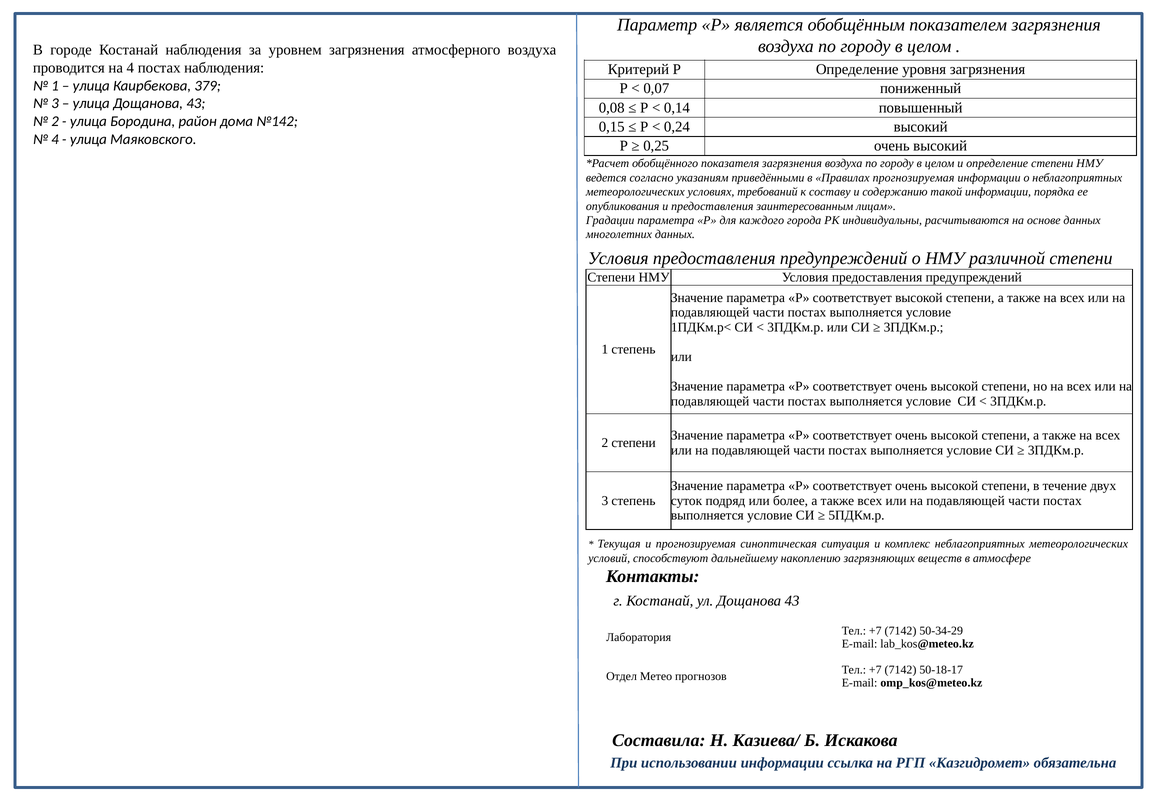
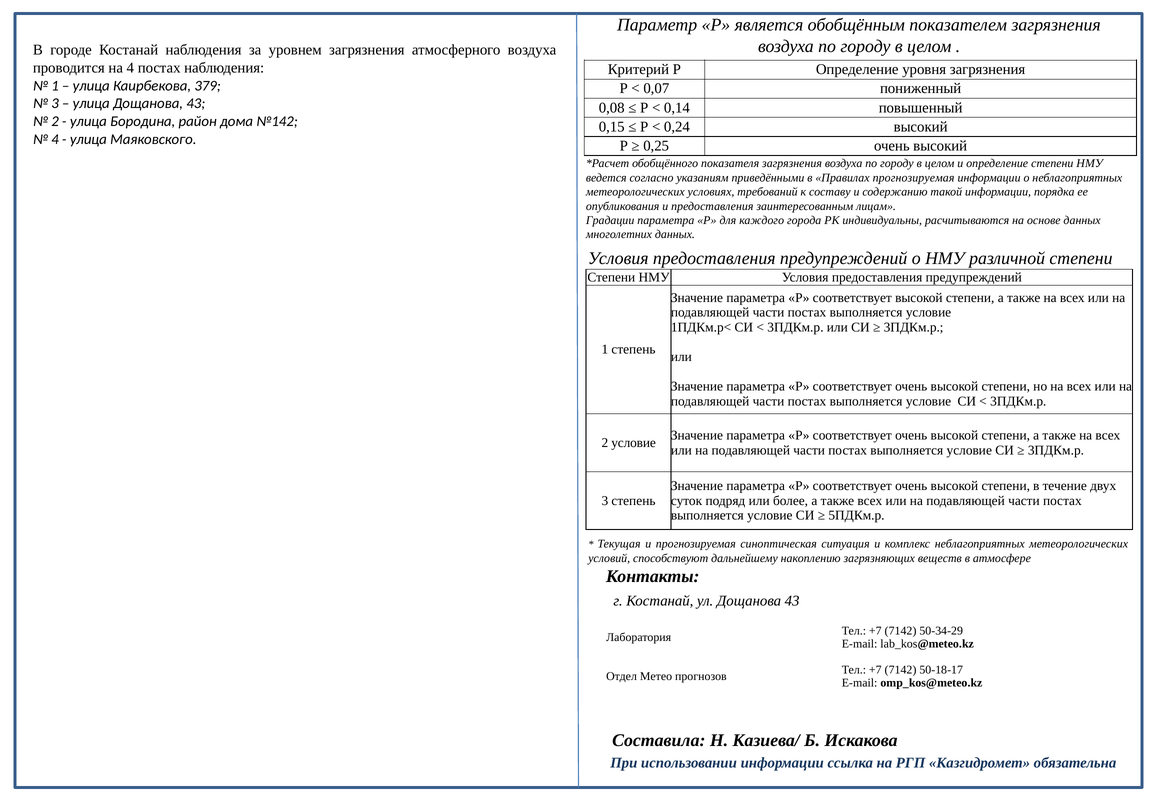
2 степени: степени -> условие
